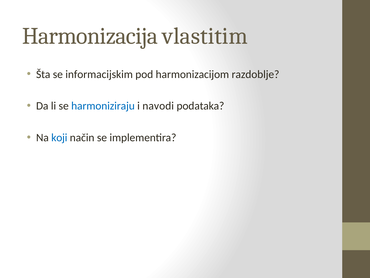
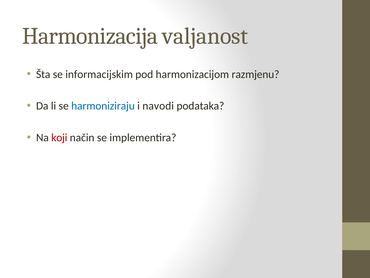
vlastitim: vlastitim -> valjanost
razdoblje: razdoblje -> razmjenu
koji colour: blue -> red
